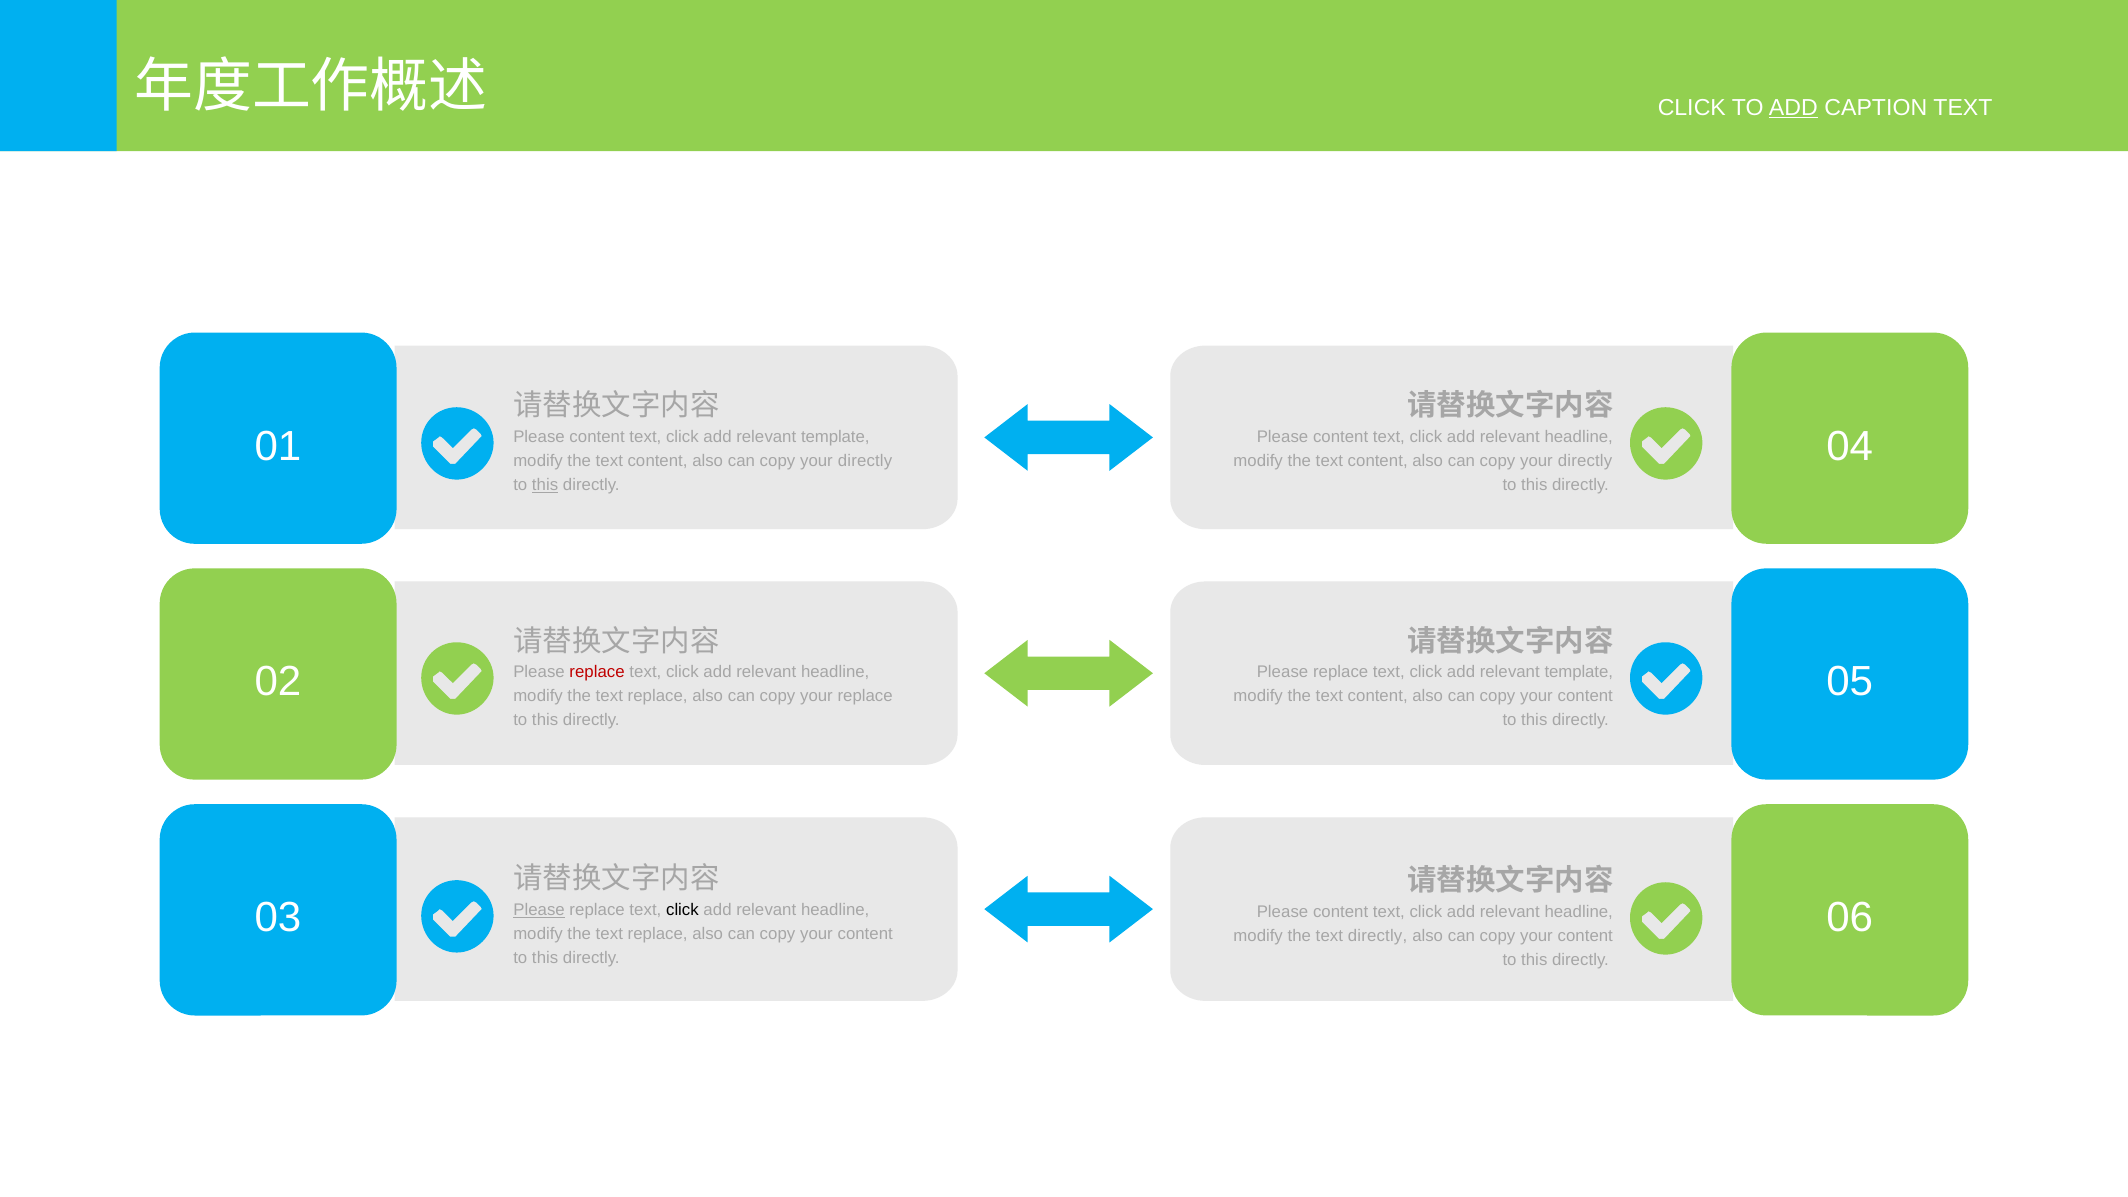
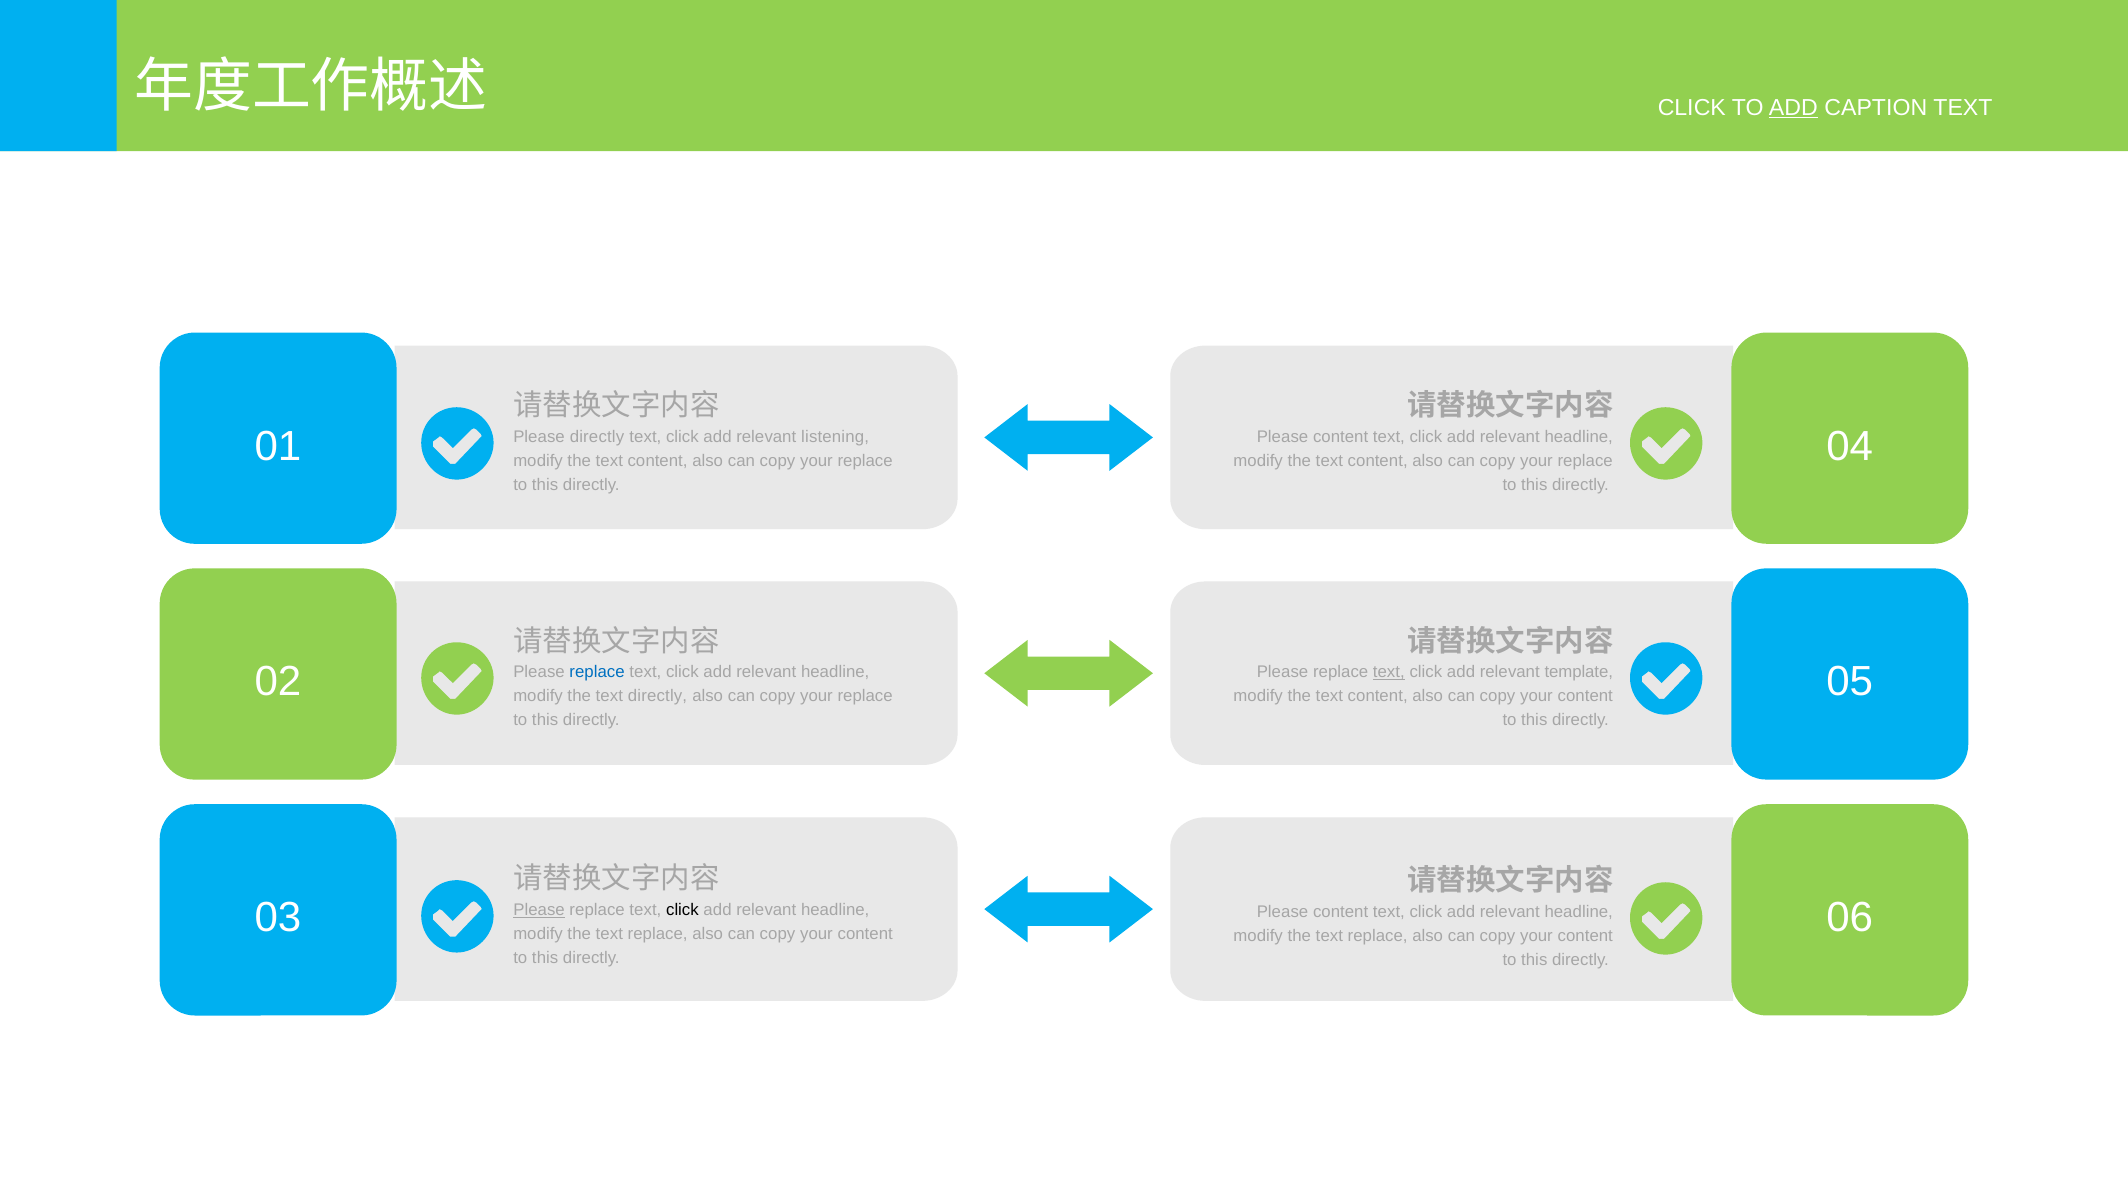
content at (597, 437): content -> directly
template at (835, 437): template -> listening
directly at (865, 461): directly -> replace
directly at (1585, 461): directly -> replace
this at (545, 485) underline: present -> none
replace at (597, 672) colour: red -> blue
text at (1389, 672) underline: none -> present
replace at (658, 696): replace -> directly
directly at (1378, 936): directly -> replace
